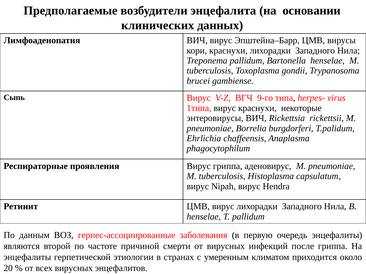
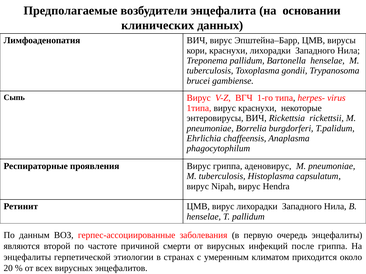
9-го: 9-го -> 1-го
